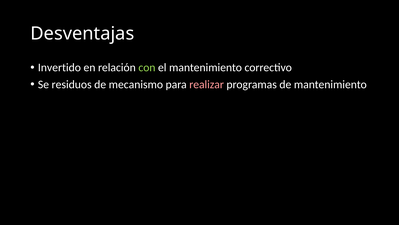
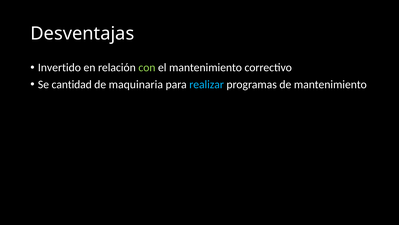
residuos: residuos -> cantidad
mecanismo: mecanismo -> maquinaria
realizar colour: pink -> light blue
